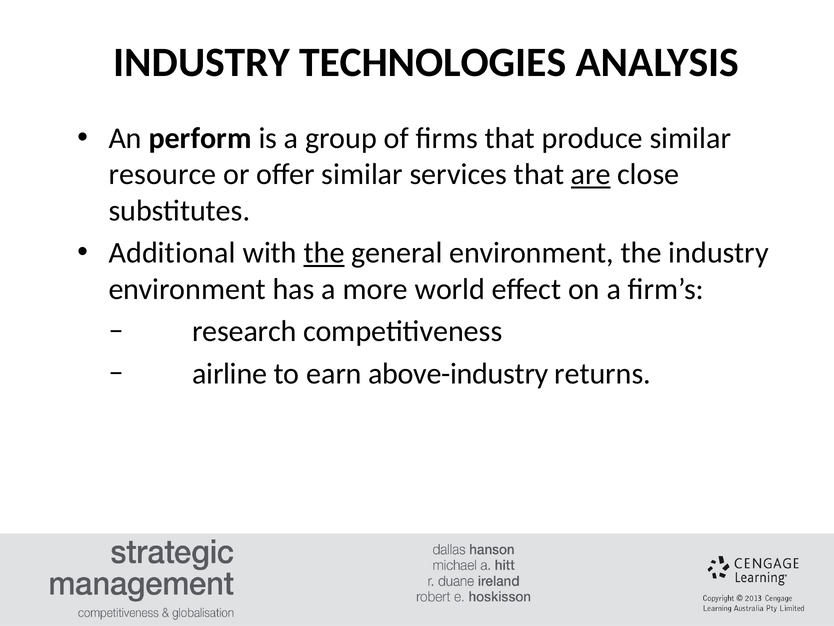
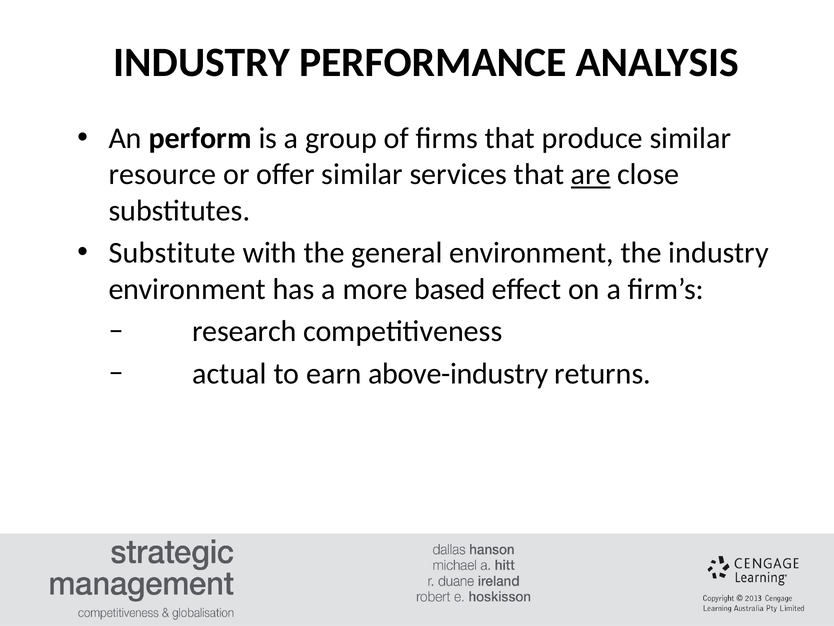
TECHNOLOGIES: TECHNOLOGIES -> PERFORMANCE
Additional: Additional -> Substitute
the at (324, 253) underline: present -> none
world: world -> based
airline: airline -> actual
